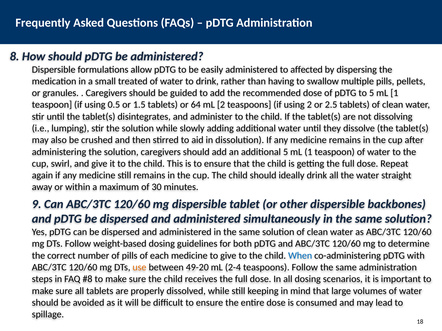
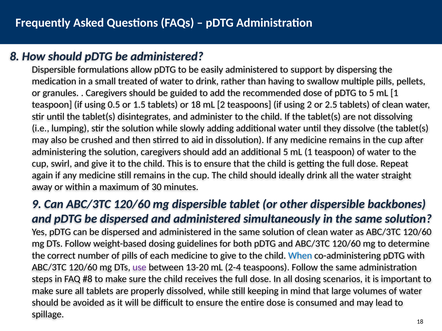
affected: affected -> support
or 64: 64 -> 18
use colour: orange -> purple
49-20: 49-20 -> 13-20
